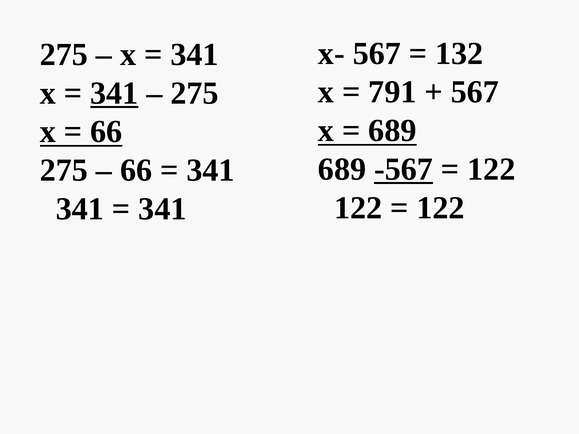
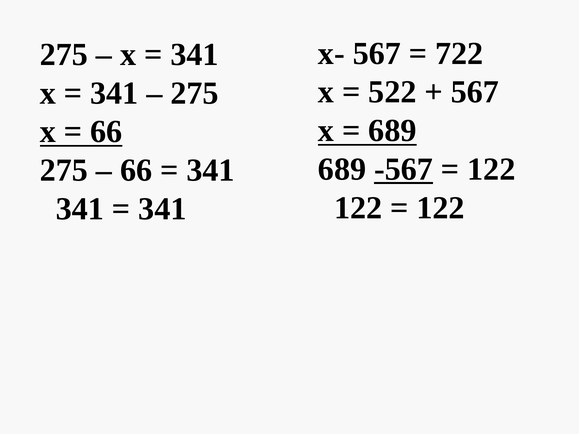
132: 132 -> 722
791: 791 -> 522
341 at (114, 93) underline: present -> none
